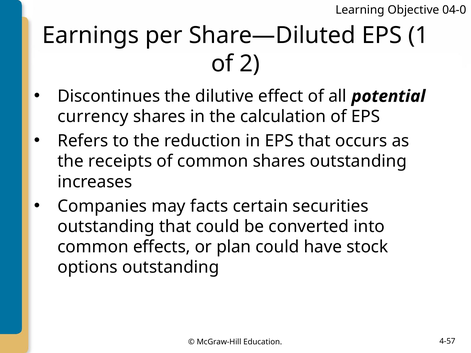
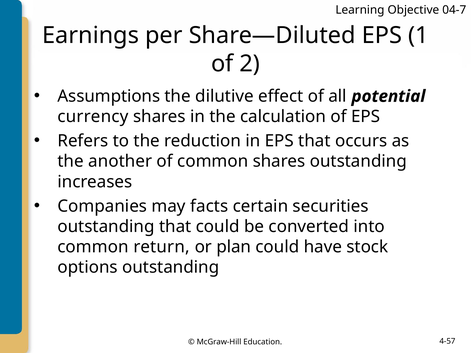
04-0: 04-0 -> 04-7
Discontinues: Discontinues -> Assumptions
receipts: receipts -> another
effects: effects -> return
